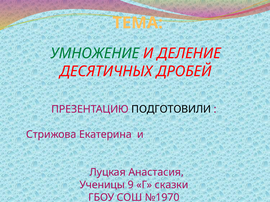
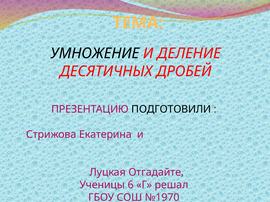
УМНОЖЕНИЕ colour: green -> black
Анастасия: Анастасия -> Отгадайте
9: 9 -> 6
сказки: сказки -> решал
